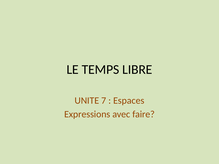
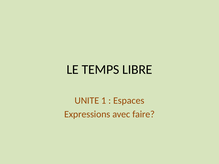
7: 7 -> 1
